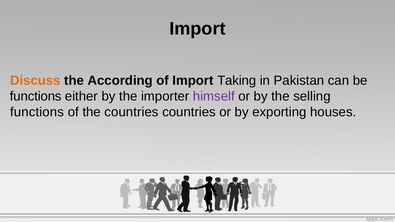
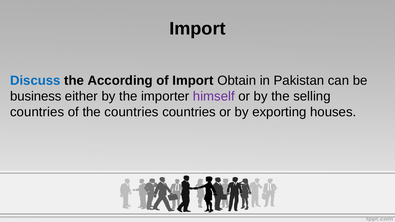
Discuss colour: orange -> blue
Taking: Taking -> Obtain
functions at (36, 96): functions -> business
functions at (37, 112): functions -> countries
